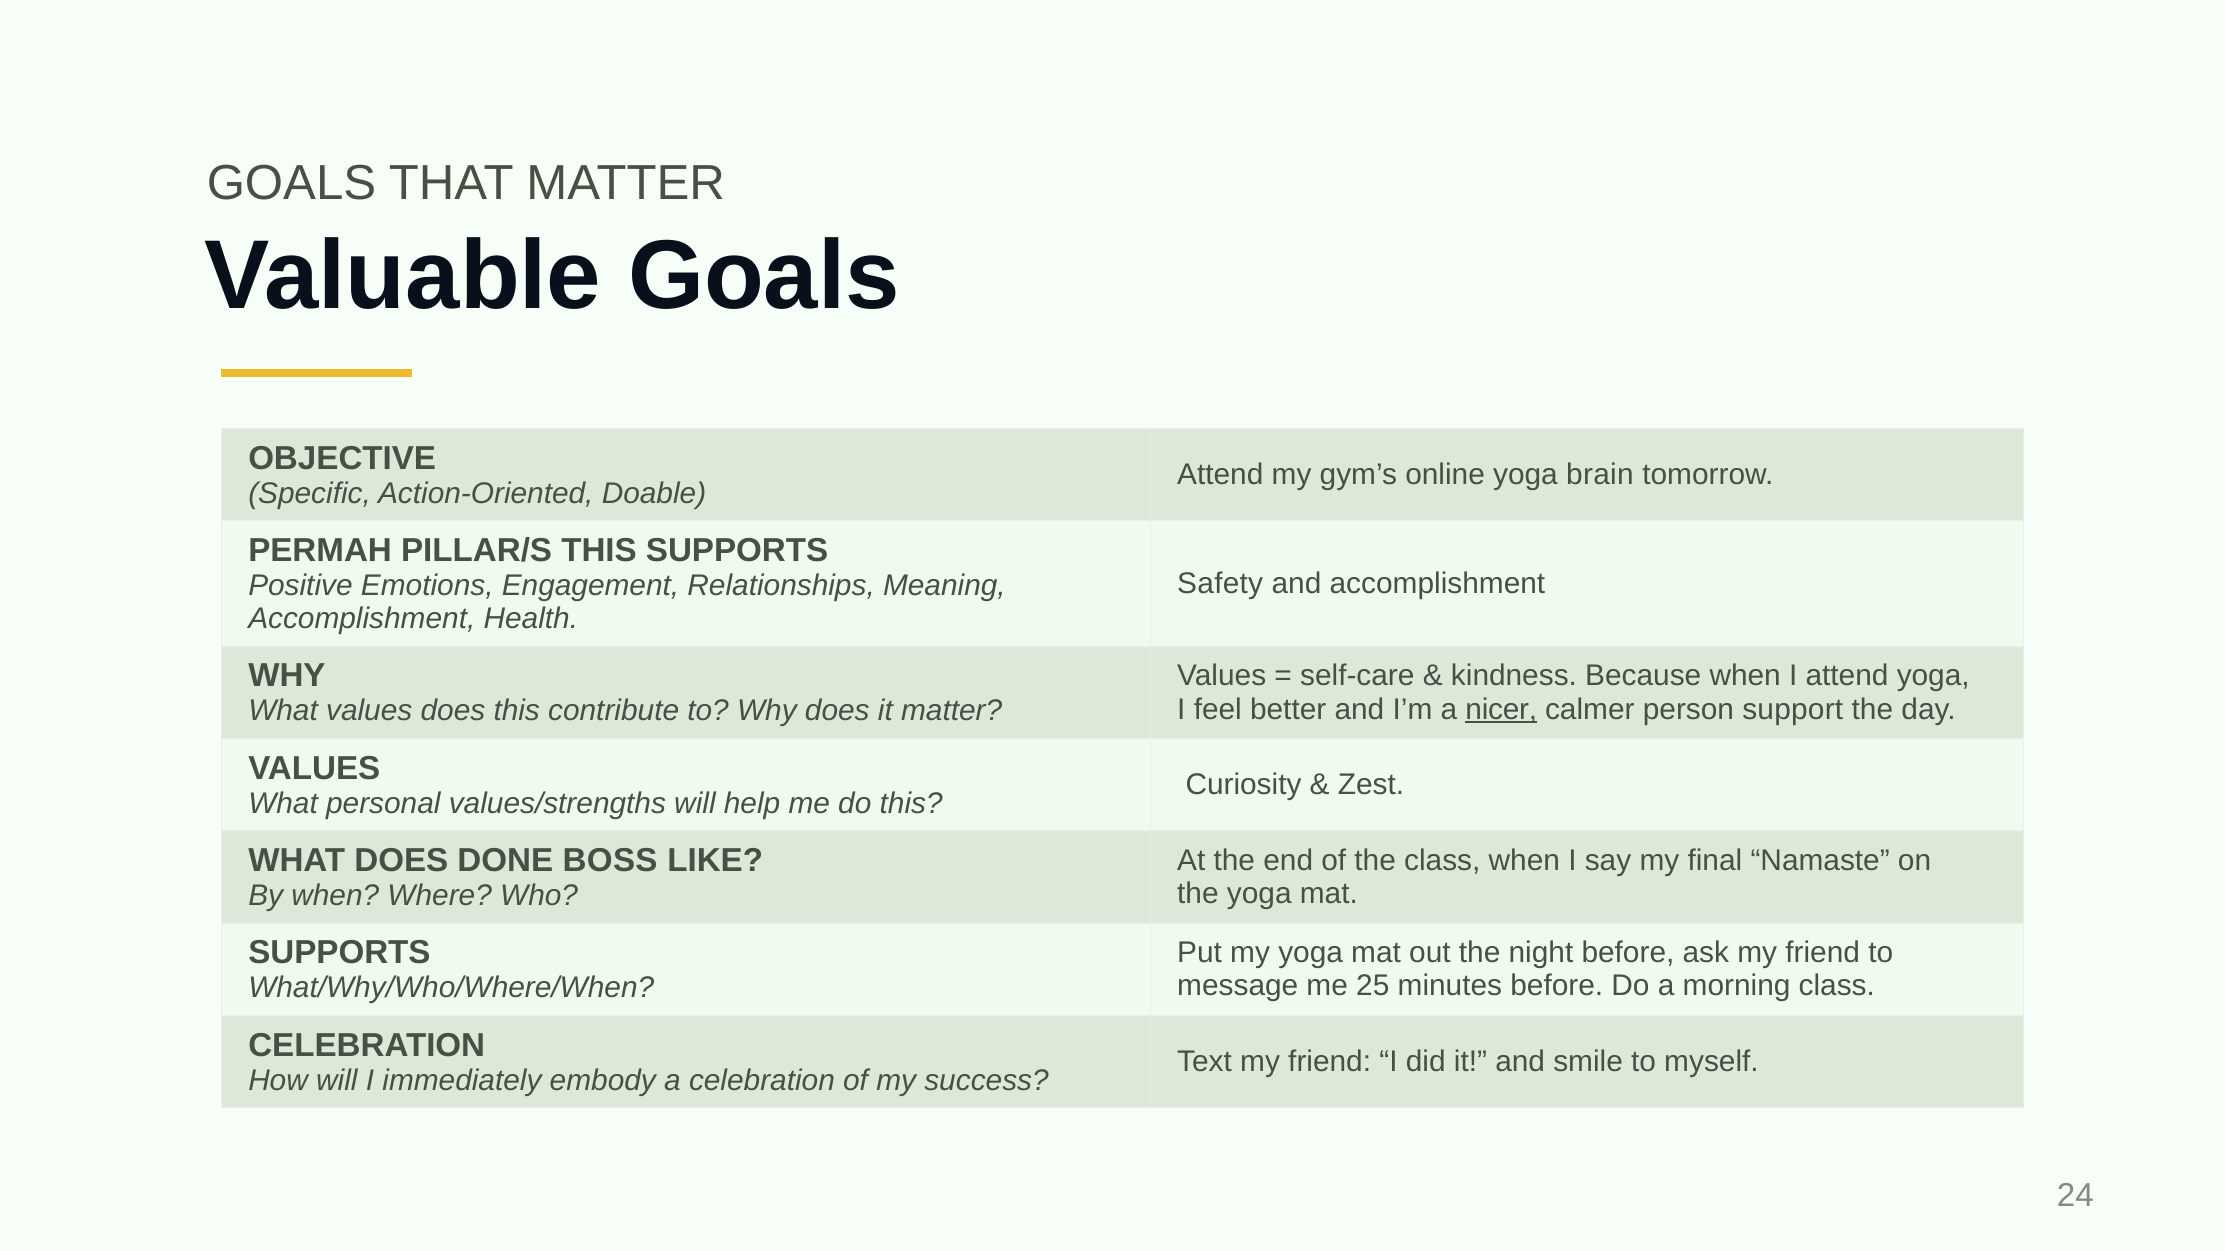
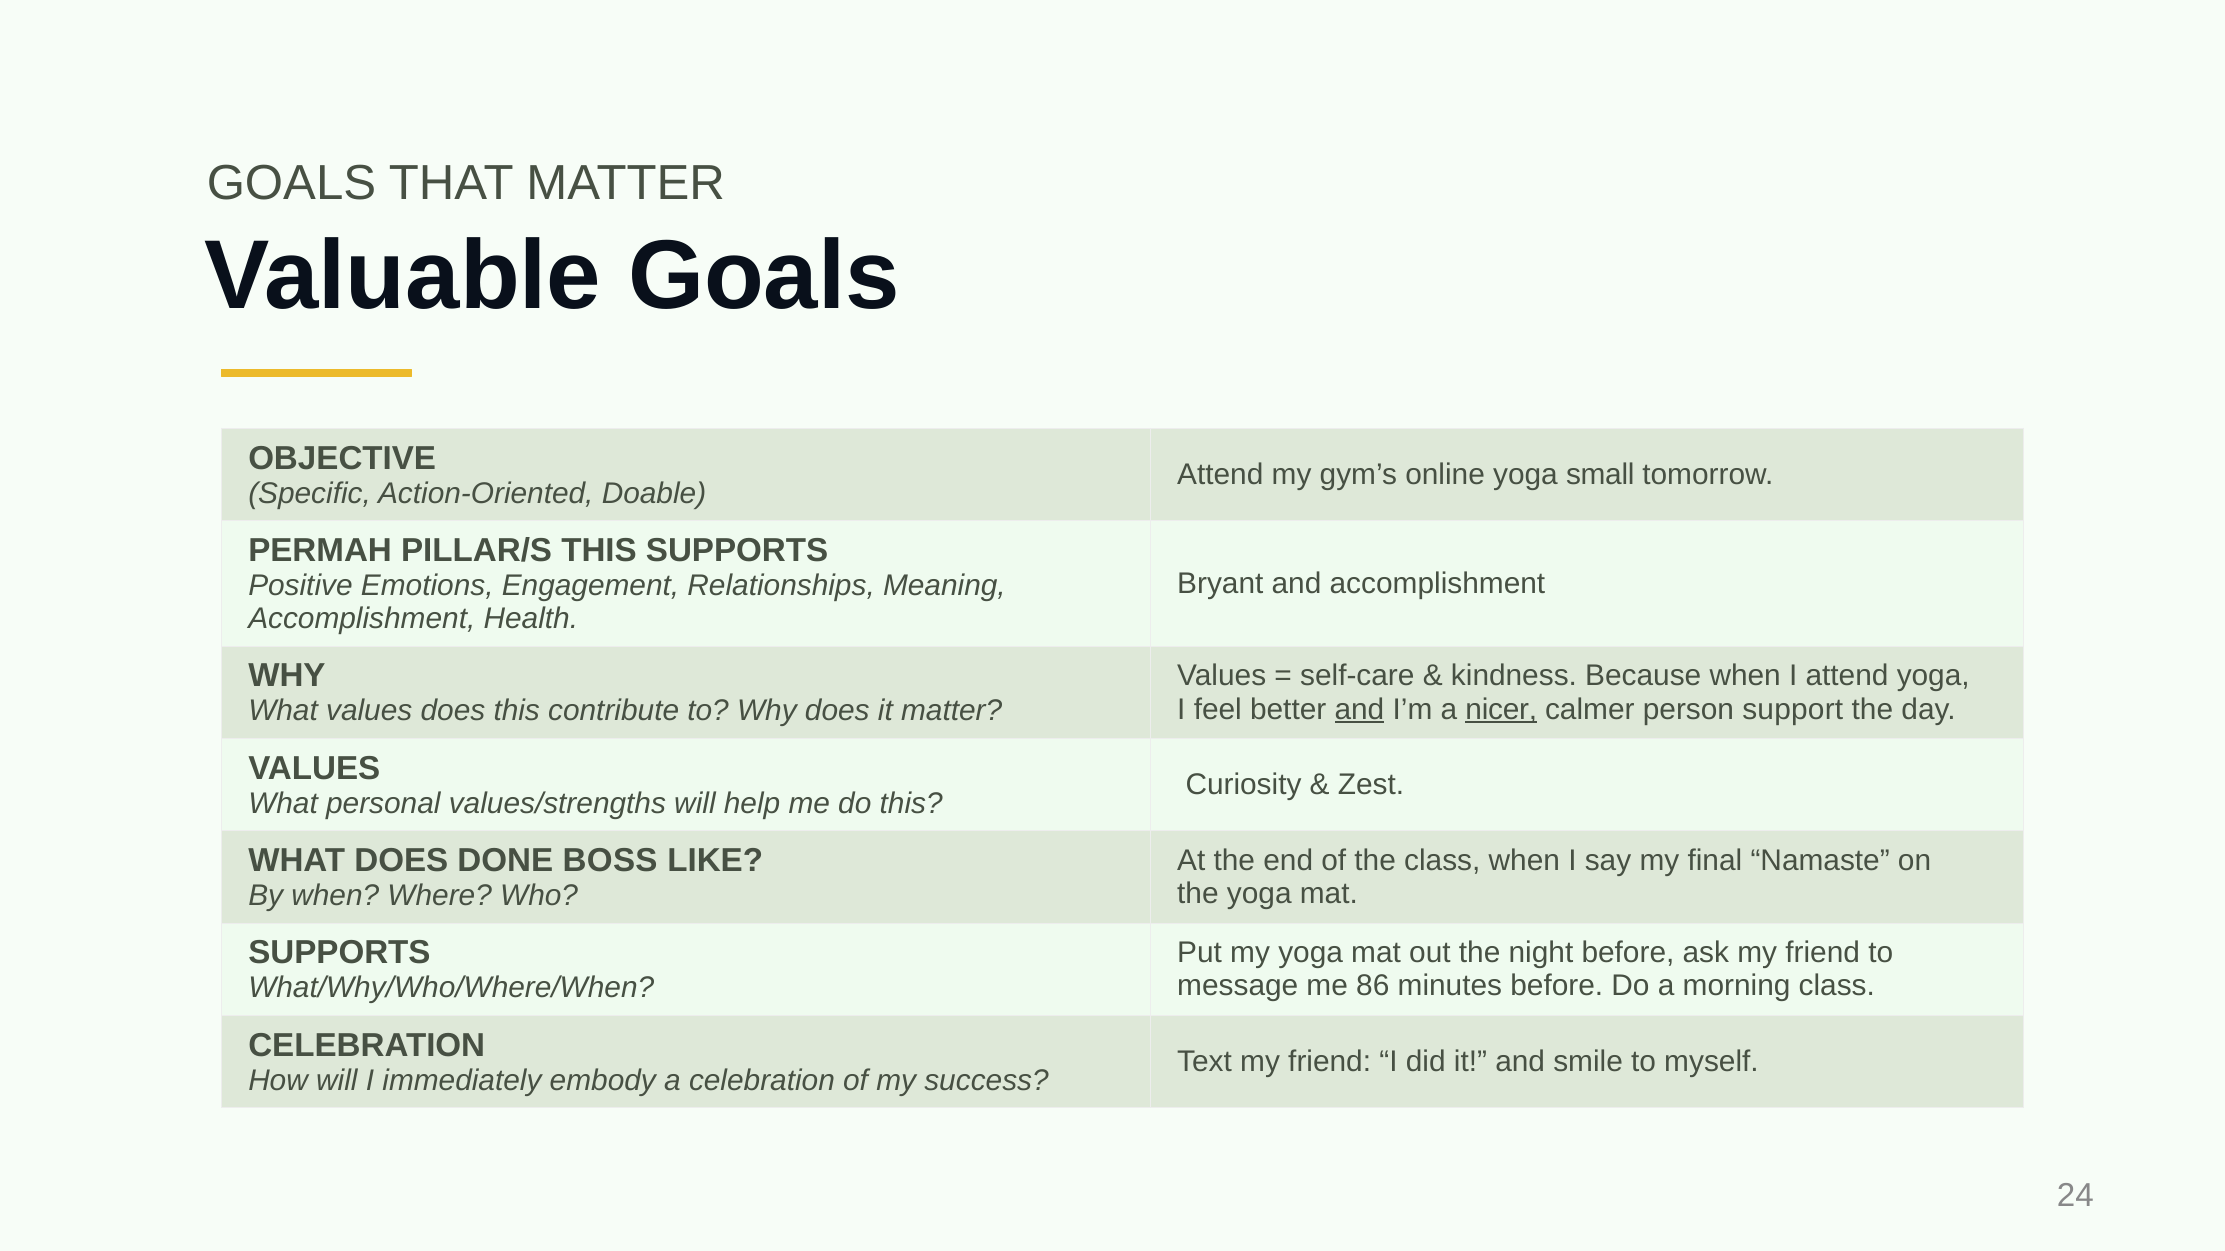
brain: brain -> small
Safety: Safety -> Bryant
and at (1359, 710) underline: none -> present
25: 25 -> 86
